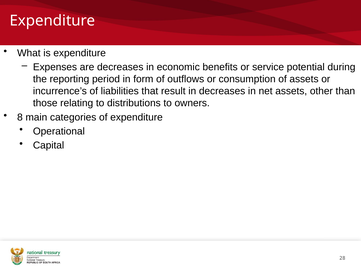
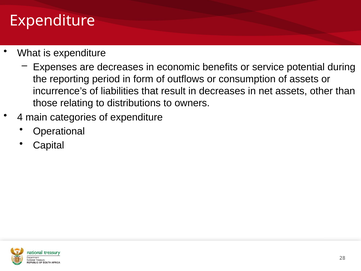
8: 8 -> 4
